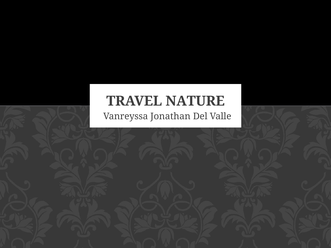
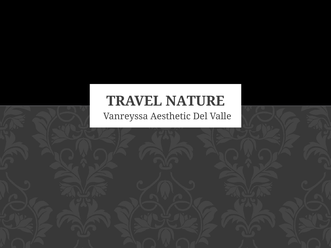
Jonathan: Jonathan -> Aesthetic
